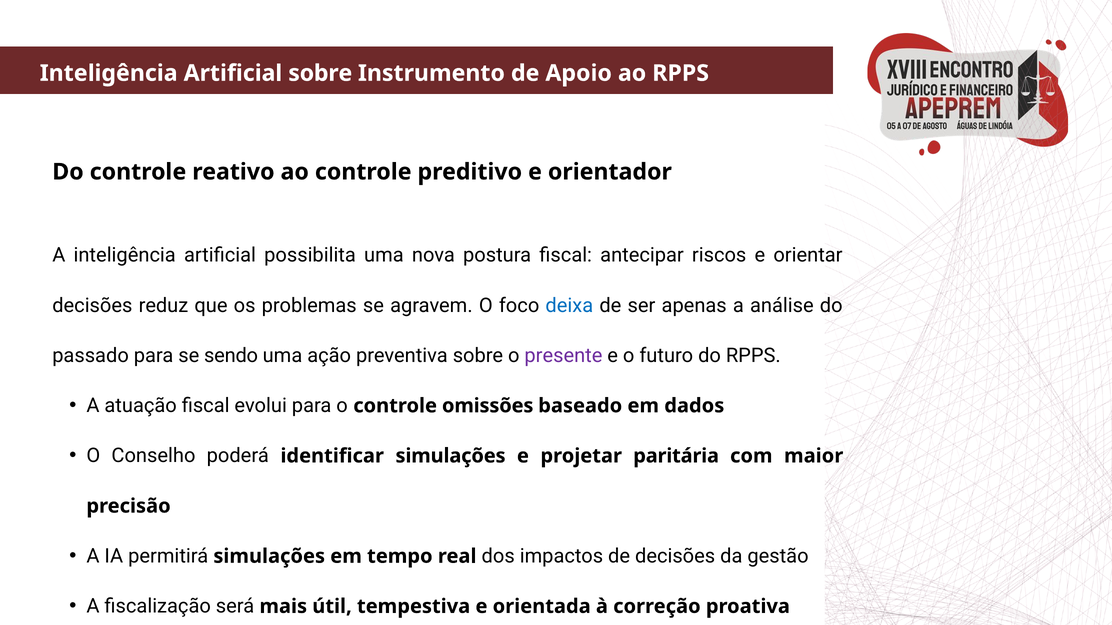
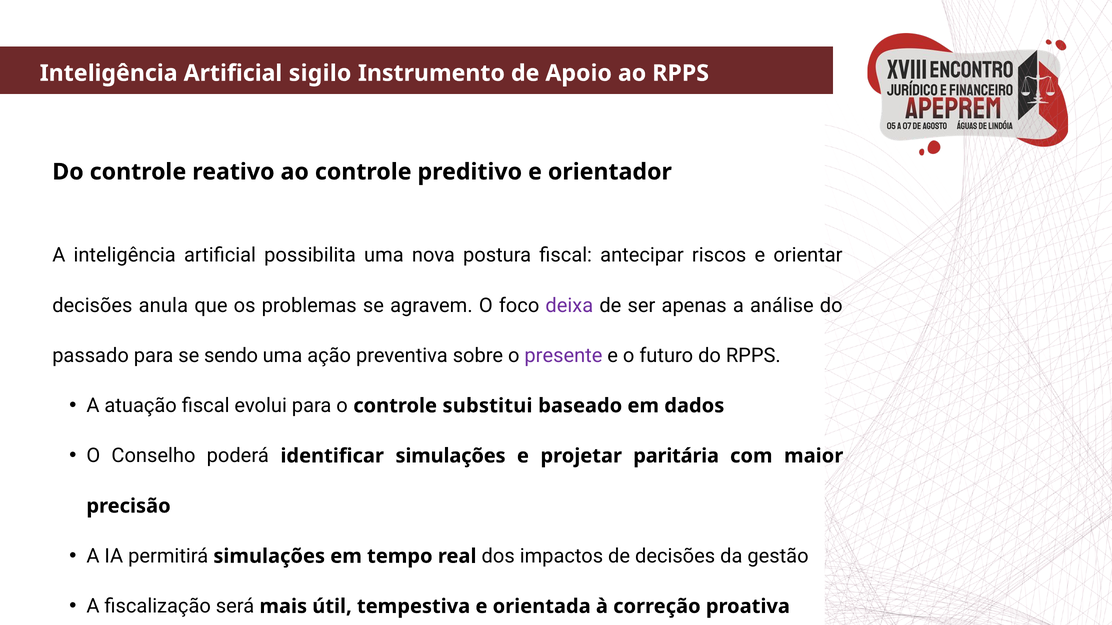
Artificial sobre: sobre -> sigilo
reduz: reduz -> anula
deixa colour: blue -> purple
omissões: omissões -> substitui
